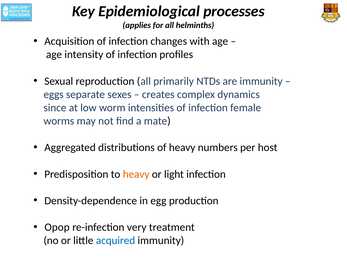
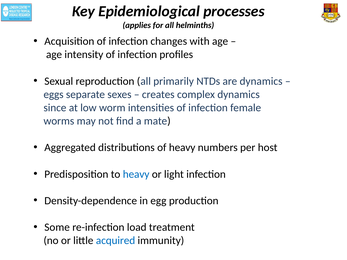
are immunity: immunity -> dynamics
heavy at (136, 174) colour: orange -> blue
Opop: Opop -> Some
very: very -> load
